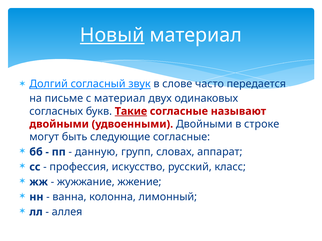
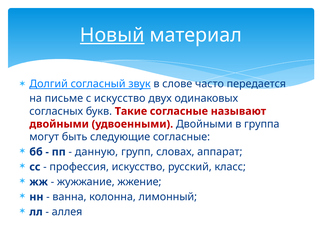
с материал: материал -> искусство
Такие underline: present -> none
строке: строке -> группа
